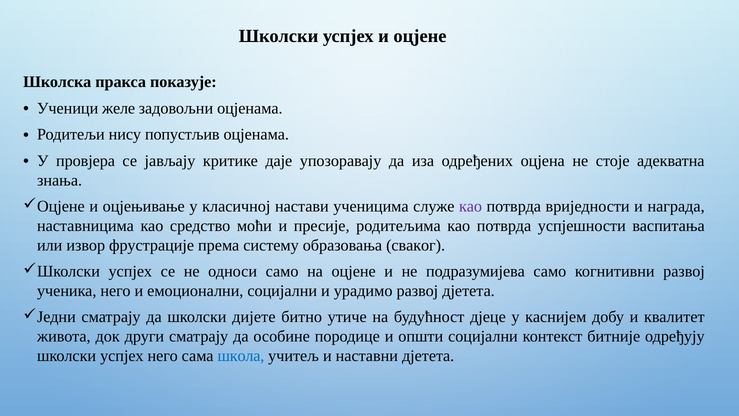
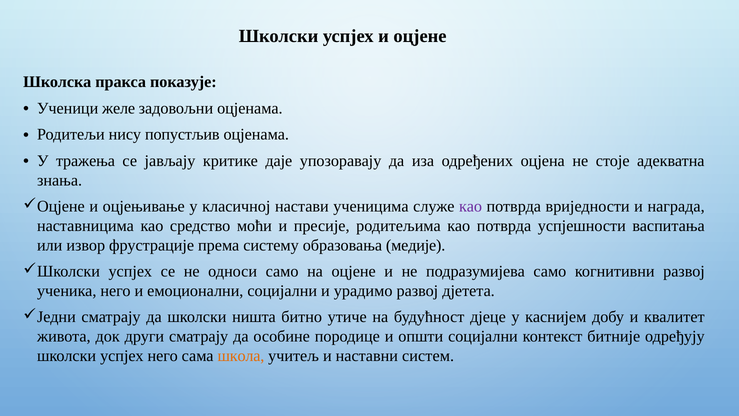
провјера: провјера -> тражења
сваког: сваког -> медије
дијете: дијете -> ништа
школа colour: blue -> orange
наставни дјетета: дјетета -> систем
